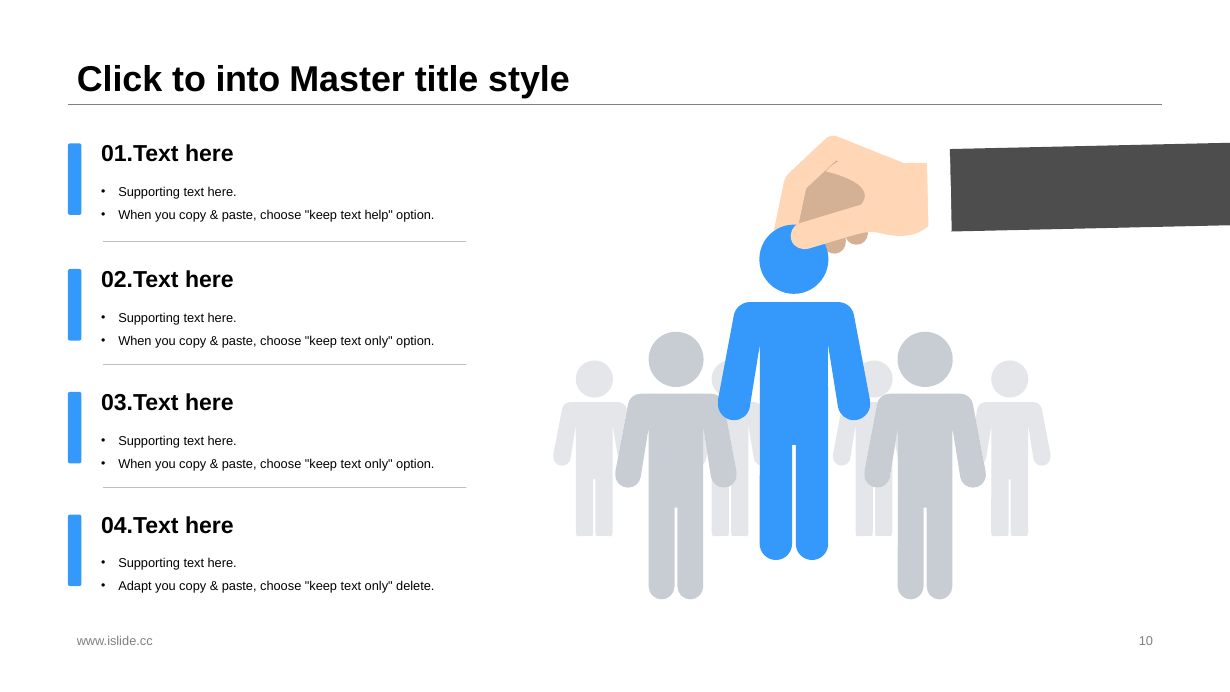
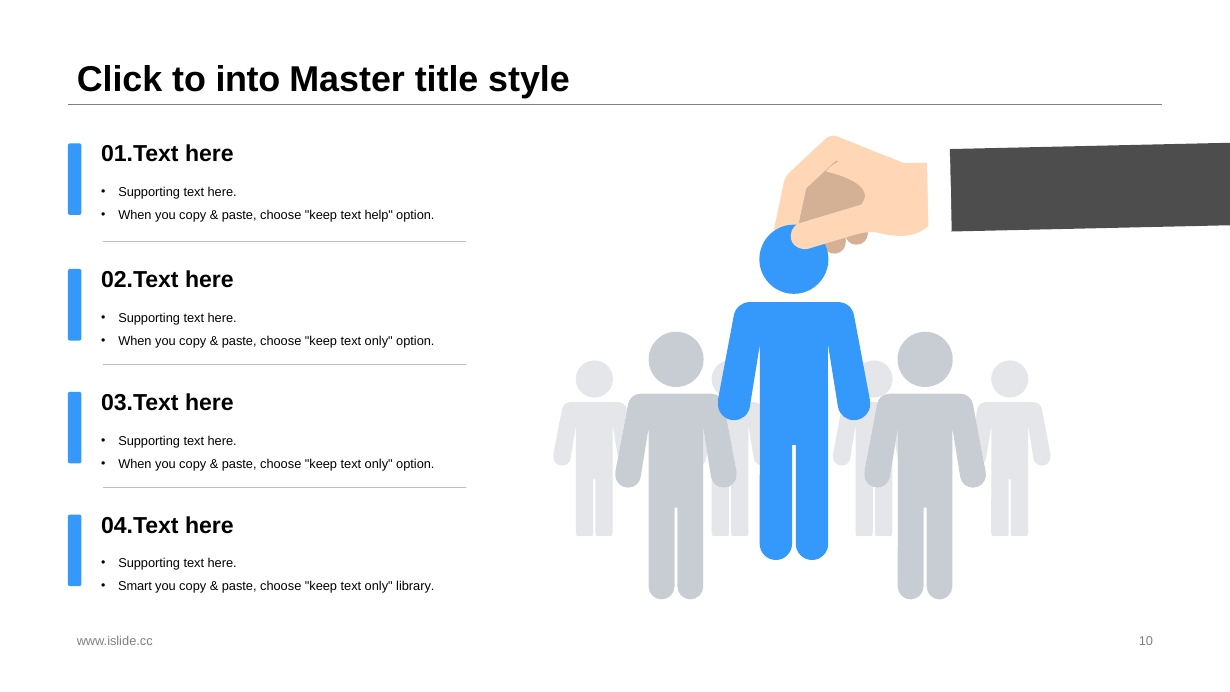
Adapt: Adapt -> Smart
delete: delete -> library
